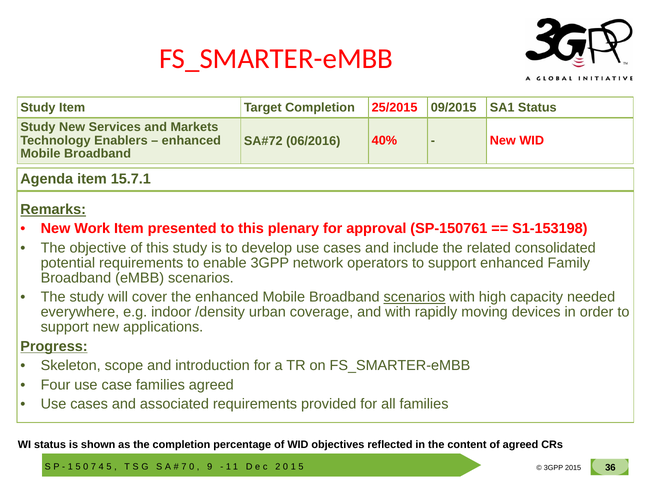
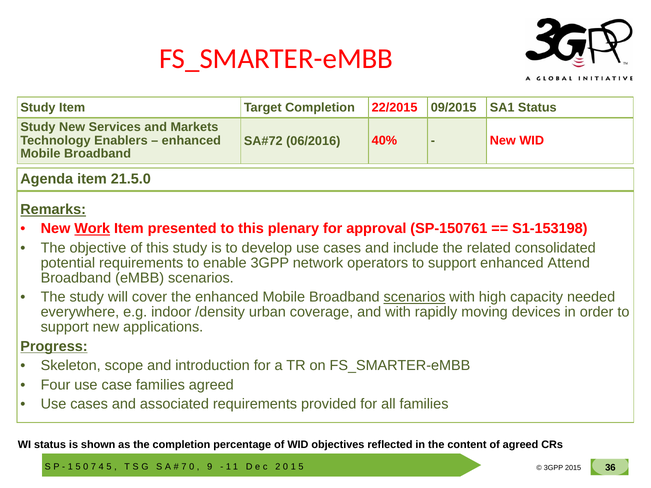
25/2015: 25/2015 -> 22/2015
15.7.1: 15.7.1 -> 21.5.0
Work underline: none -> present
Family: Family -> Attend
